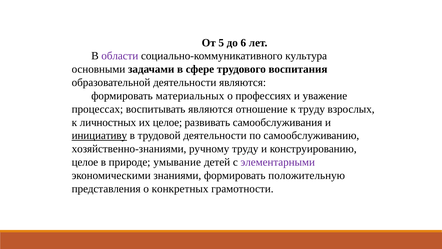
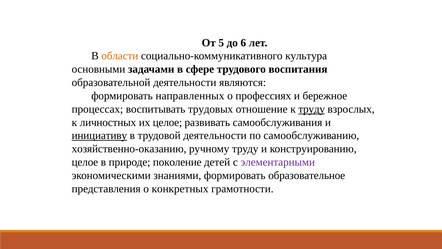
области colour: purple -> orange
материальных: материальных -> направленных
уважение: уважение -> бережное
воспитывать являются: являются -> трудовых
труду at (312, 109) underline: none -> present
хозяйственно-знаниями: хозяйственно-знаниями -> хозяйственно-оказанию
умывание: умывание -> поколение
положительную: положительную -> образовательное
